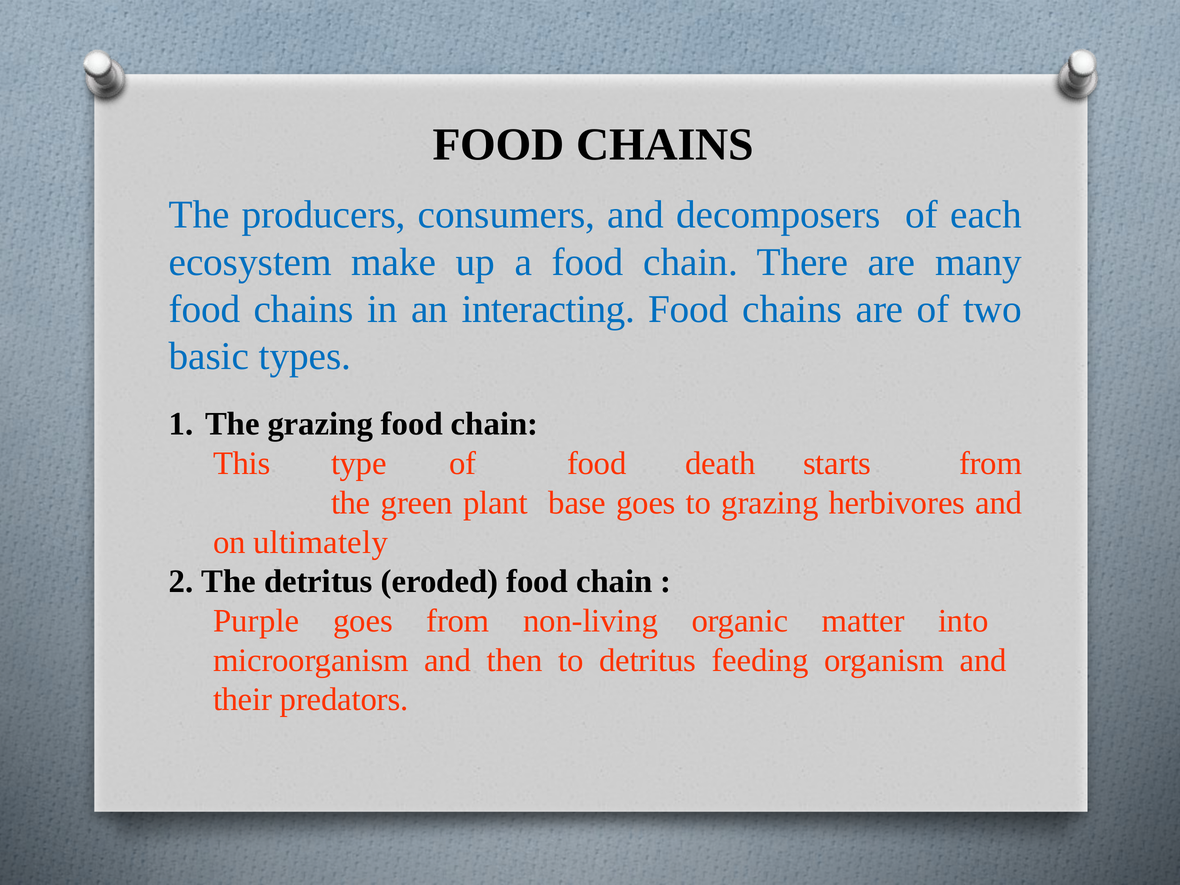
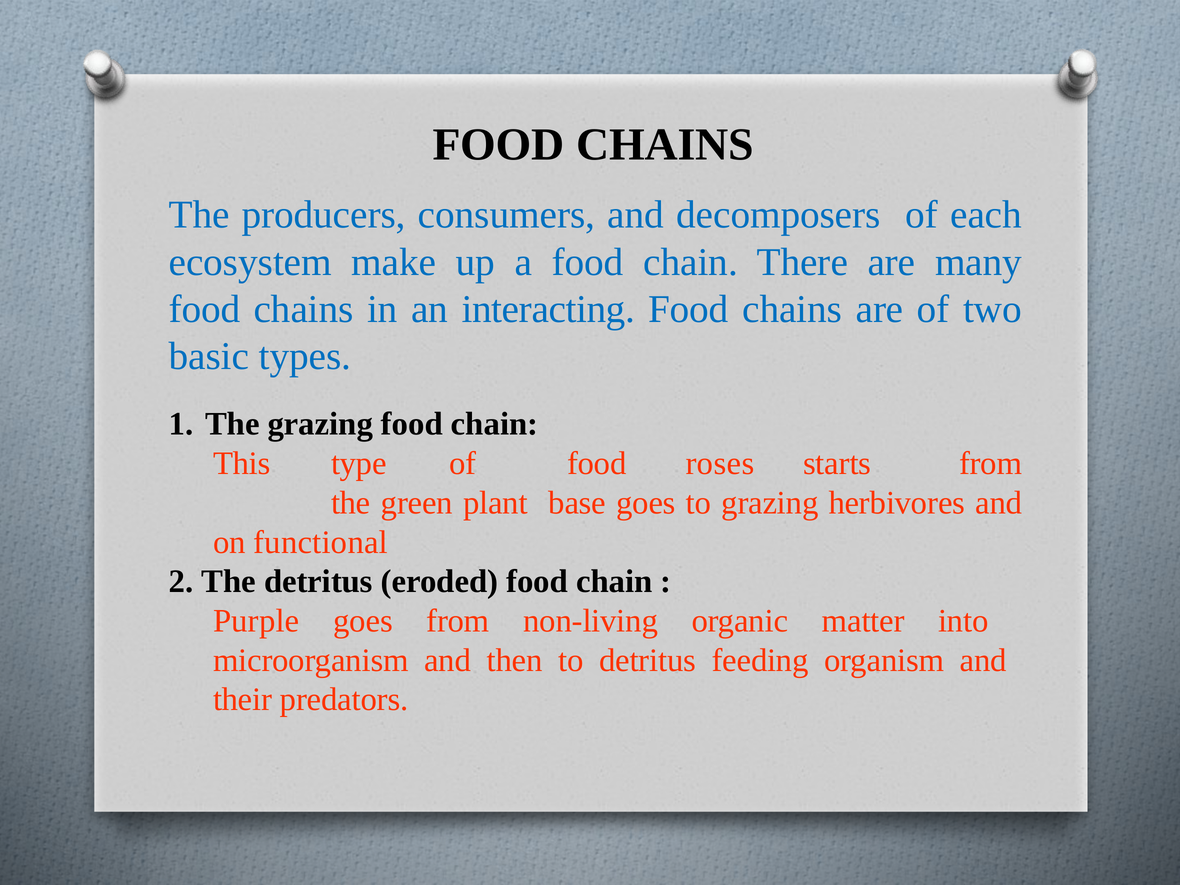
death: death -> roses
ultimately: ultimately -> functional
